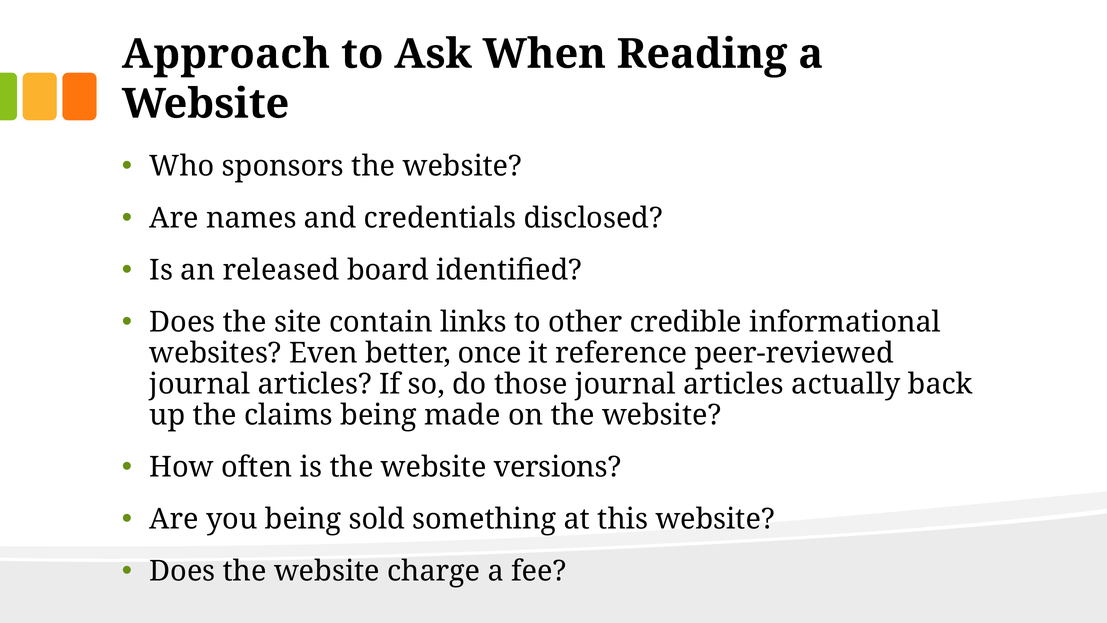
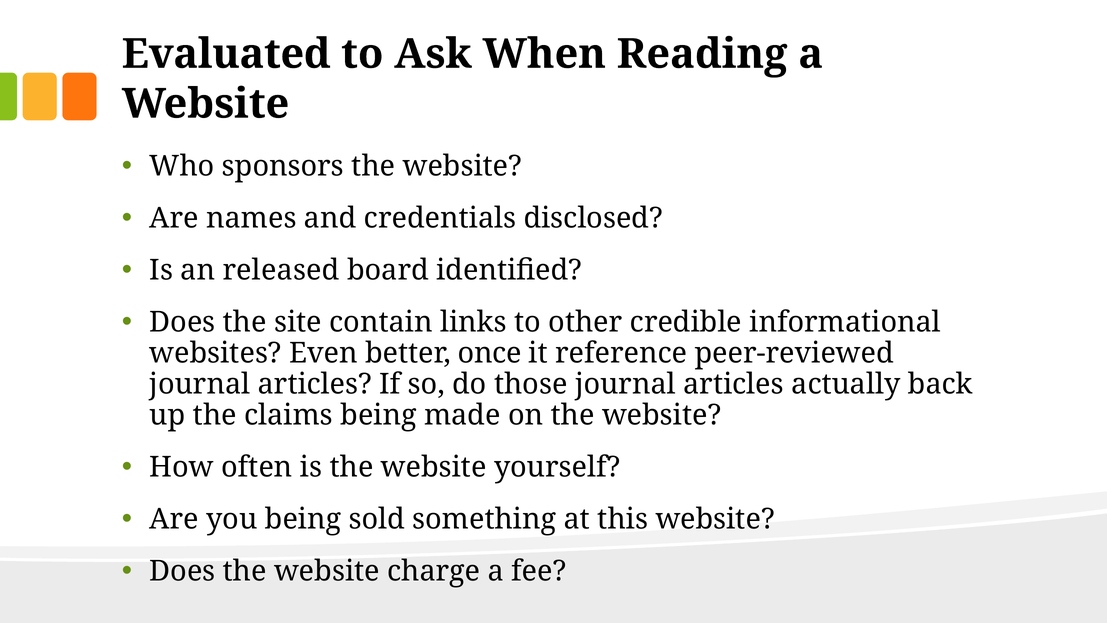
Approach: Approach -> Evaluated
versions: versions -> yourself
